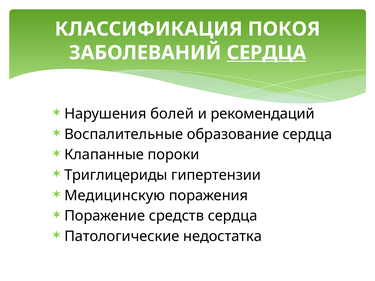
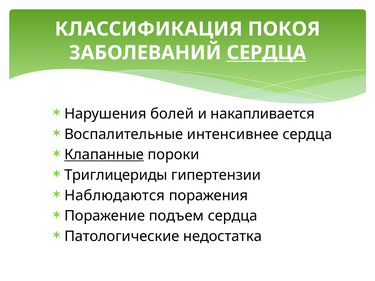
рекомендаций: рекомендаций -> накапливается
образование: образование -> интенсивнее
Клапанные underline: none -> present
Медицинскую: Медицинскую -> Наблюдаются
средств: средств -> подъем
